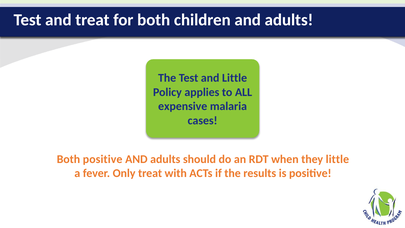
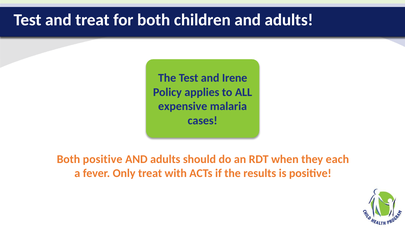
and Little: Little -> Irene
they little: little -> each
